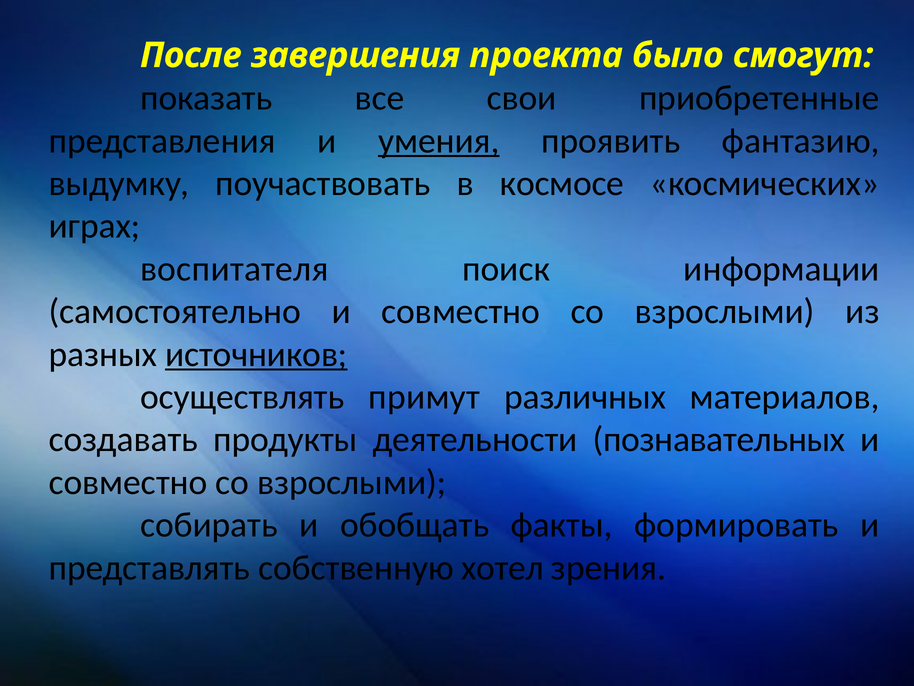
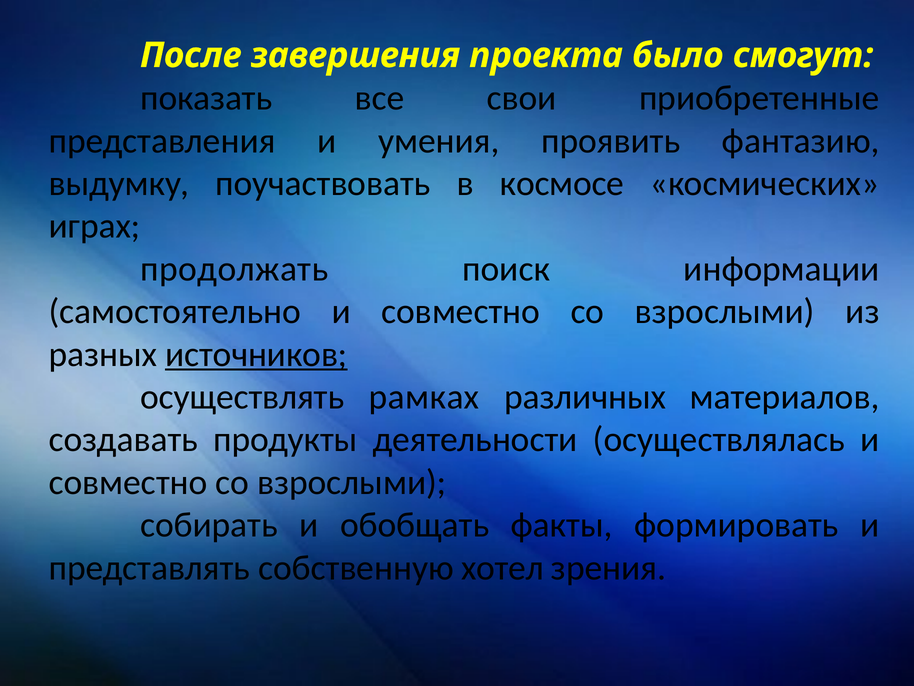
умения underline: present -> none
воспитателя: воспитателя -> продолжать
примут: примут -> рамках
познавательных: познавательных -> осуществлялась
